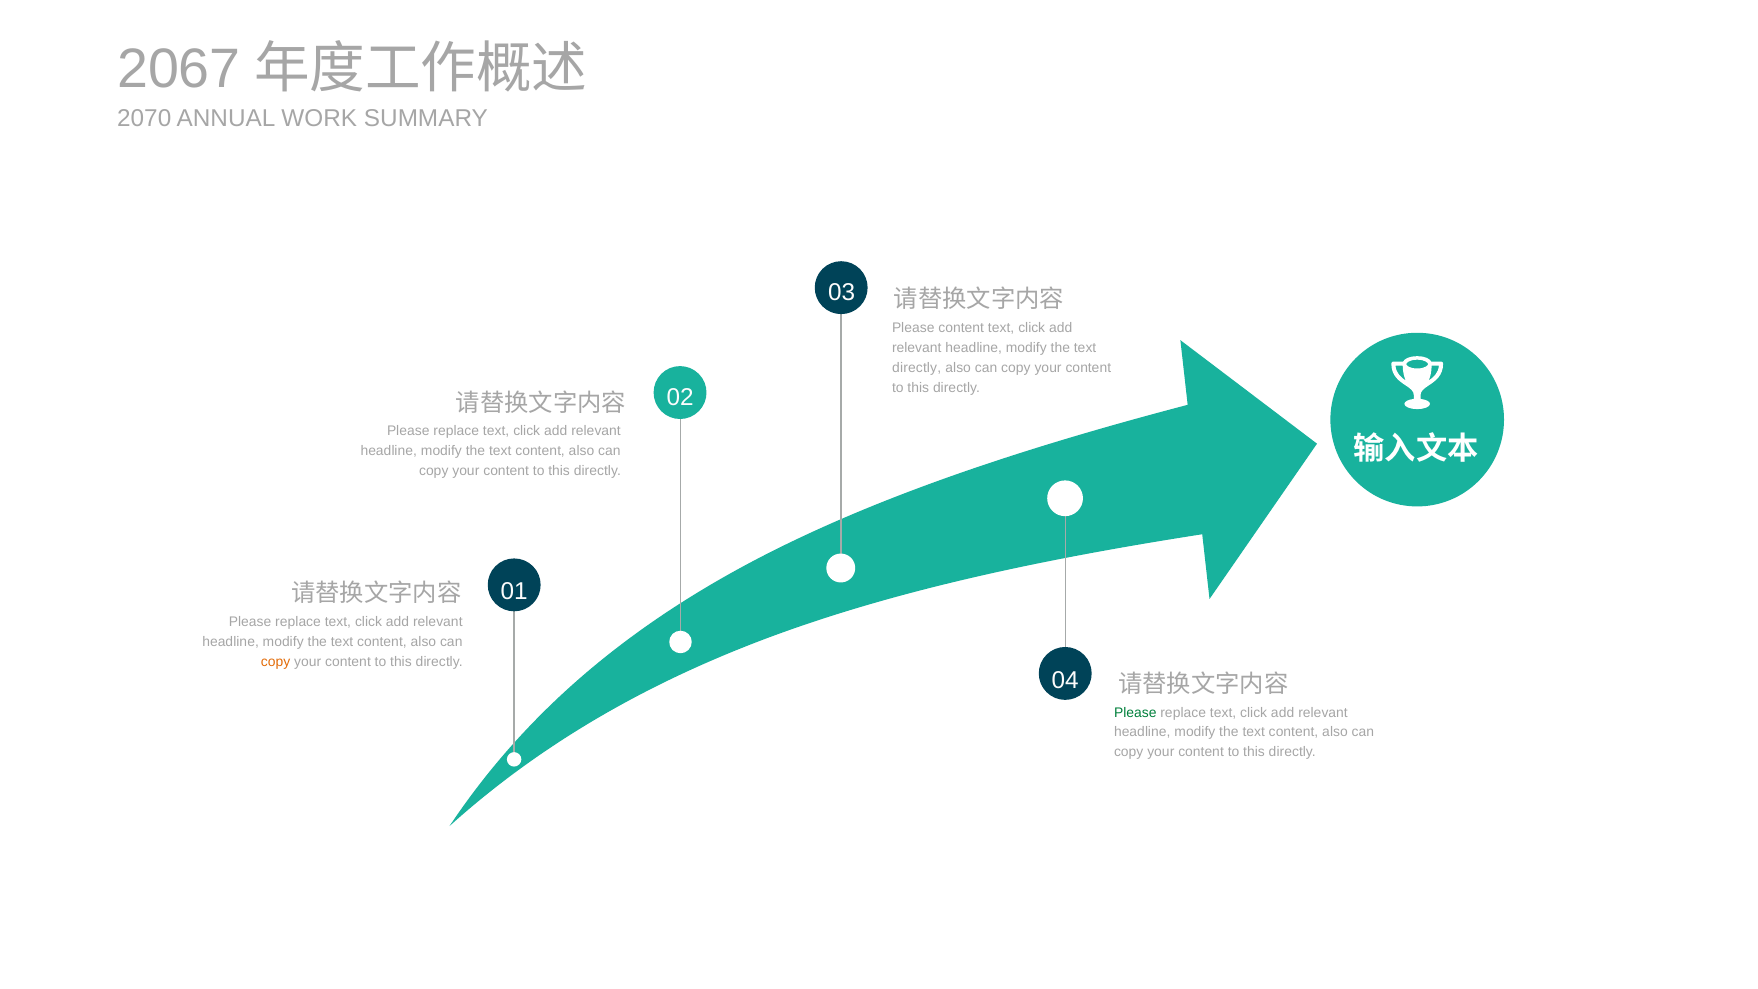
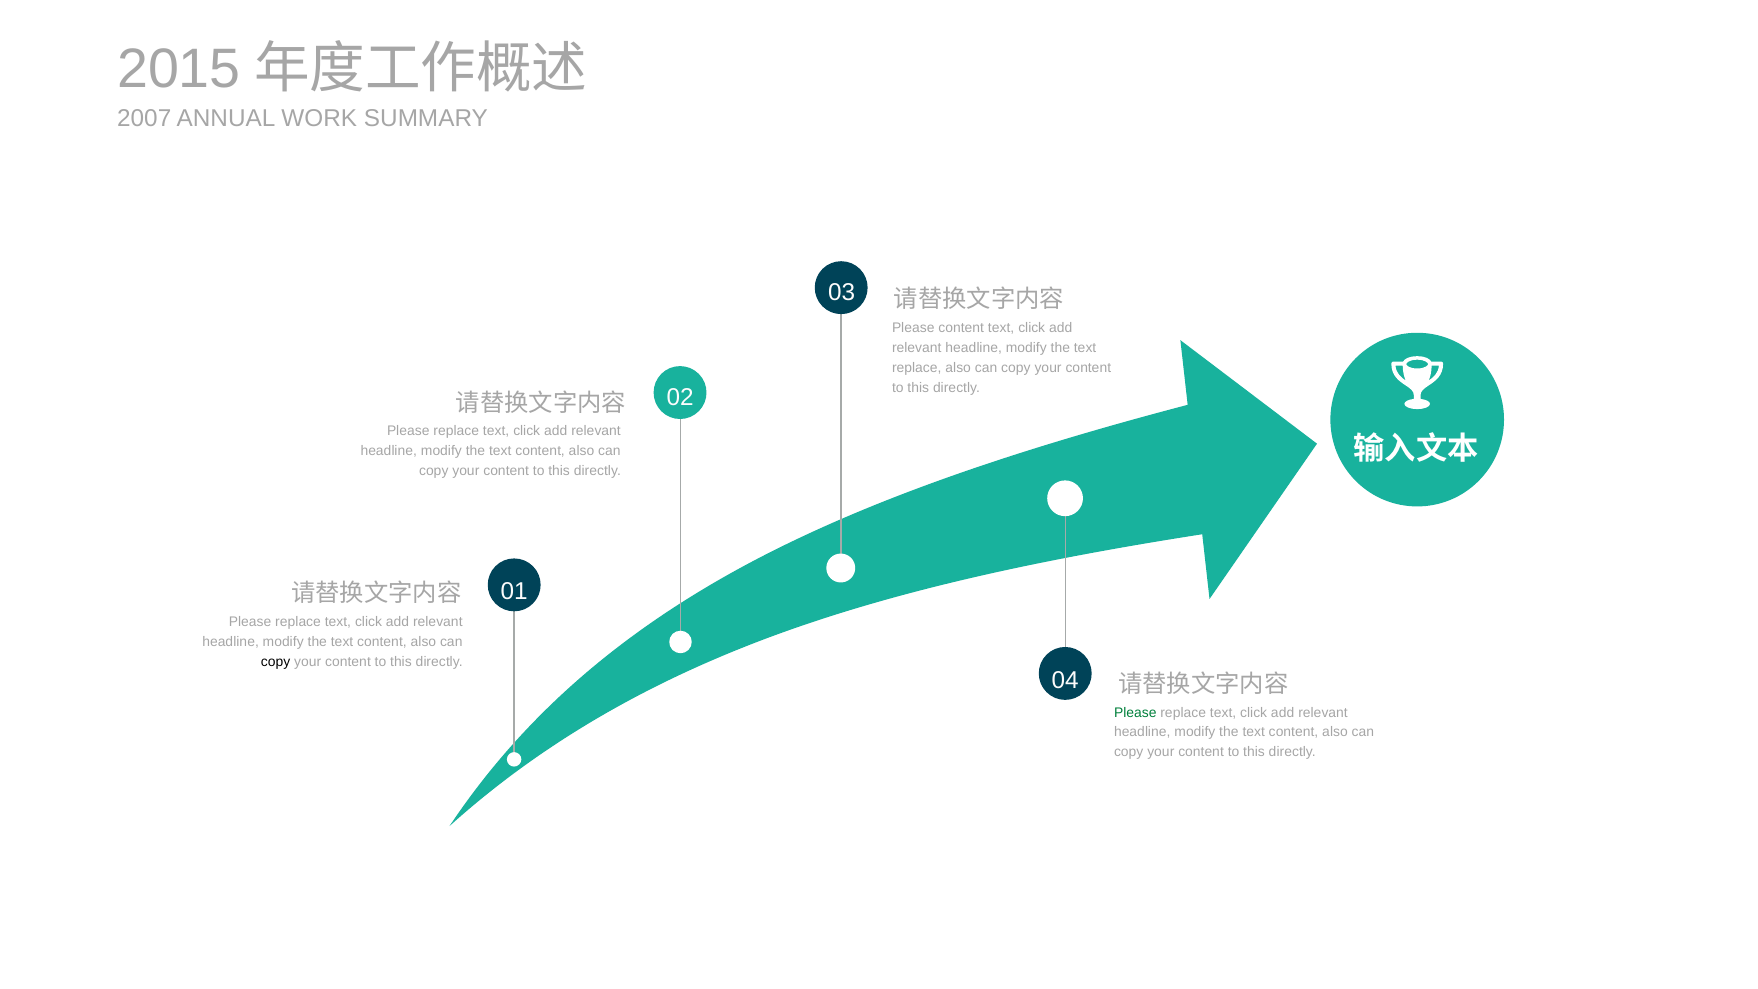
2067: 2067 -> 2015
2070: 2070 -> 2007
directly at (917, 368): directly -> replace
copy at (276, 661) colour: orange -> black
